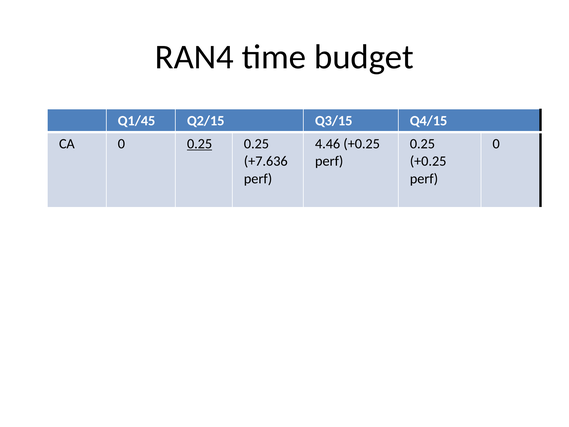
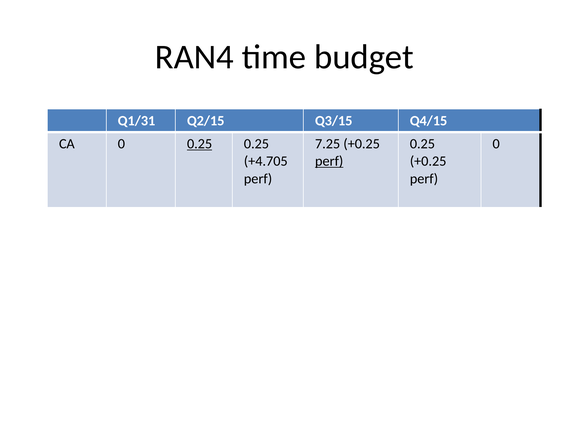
Q1/45: Q1/45 -> Q1/31
4.46: 4.46 -> 7.25
+7.636: +7.636 -> +4.705
perf at (329, 161) underline: none -> present
